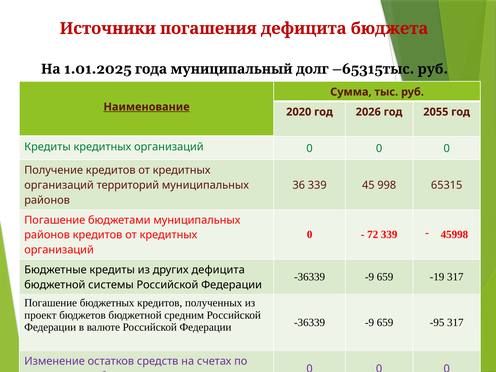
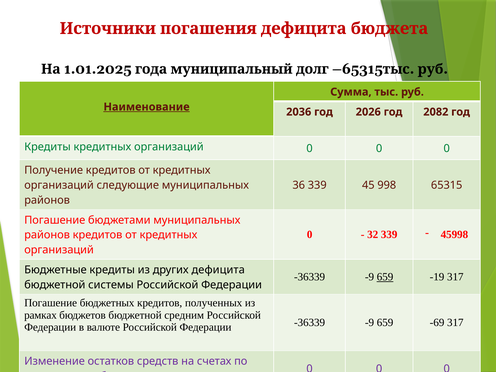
2020: 2020 -> 2036
2055: 2055 -> 2082
территорий: территорий -> следующие
72: 72 -> 32
659 at (385, 277) underline: none -> present
проект: проект -> рамках
-95: -95 -> -69
